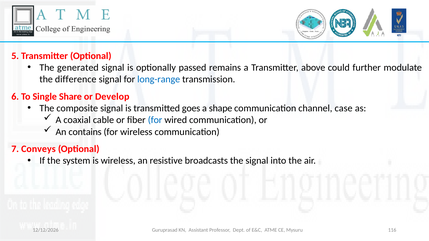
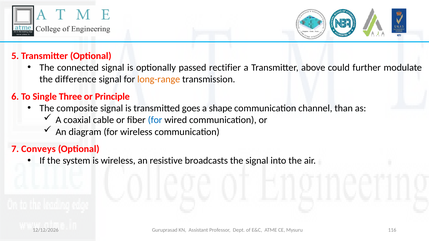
generated: generated -> connected
remains: remains -> rectifier
long-range colour: blue -> orange
Share: Share -> Three
Develop: Develop -> Principle
case: case -> than
contains: contains -> diagram
